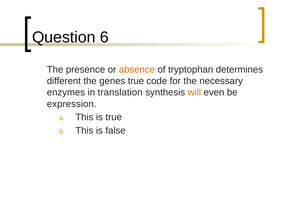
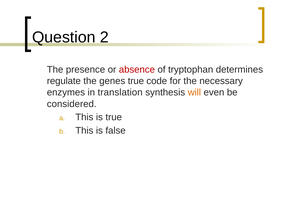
6: 6 -> 2
absence colour: orange -> red
different: different -> regulate
expression: expression -> considered
